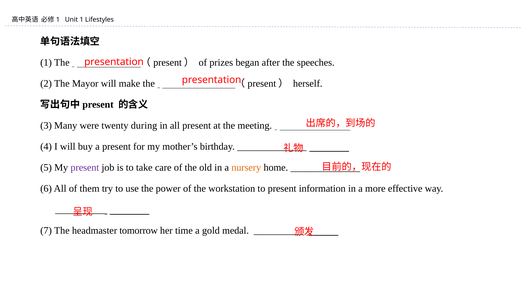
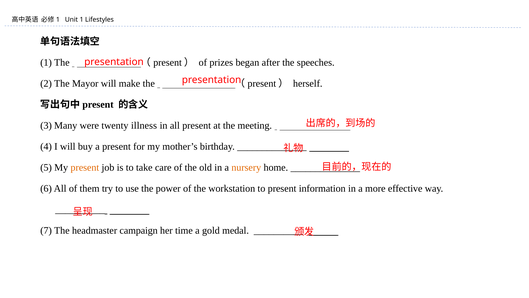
during: during -> illness
present at (85, 167) colour: purple -> orange
tomorrow: tomorrow -> campaign
